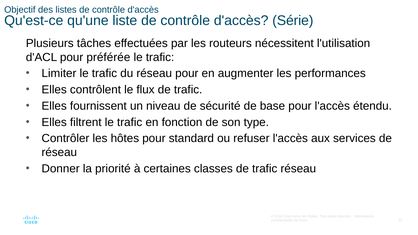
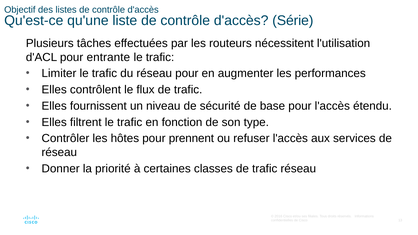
préférée: préférée -> entrante
standard: standard -> prennent
